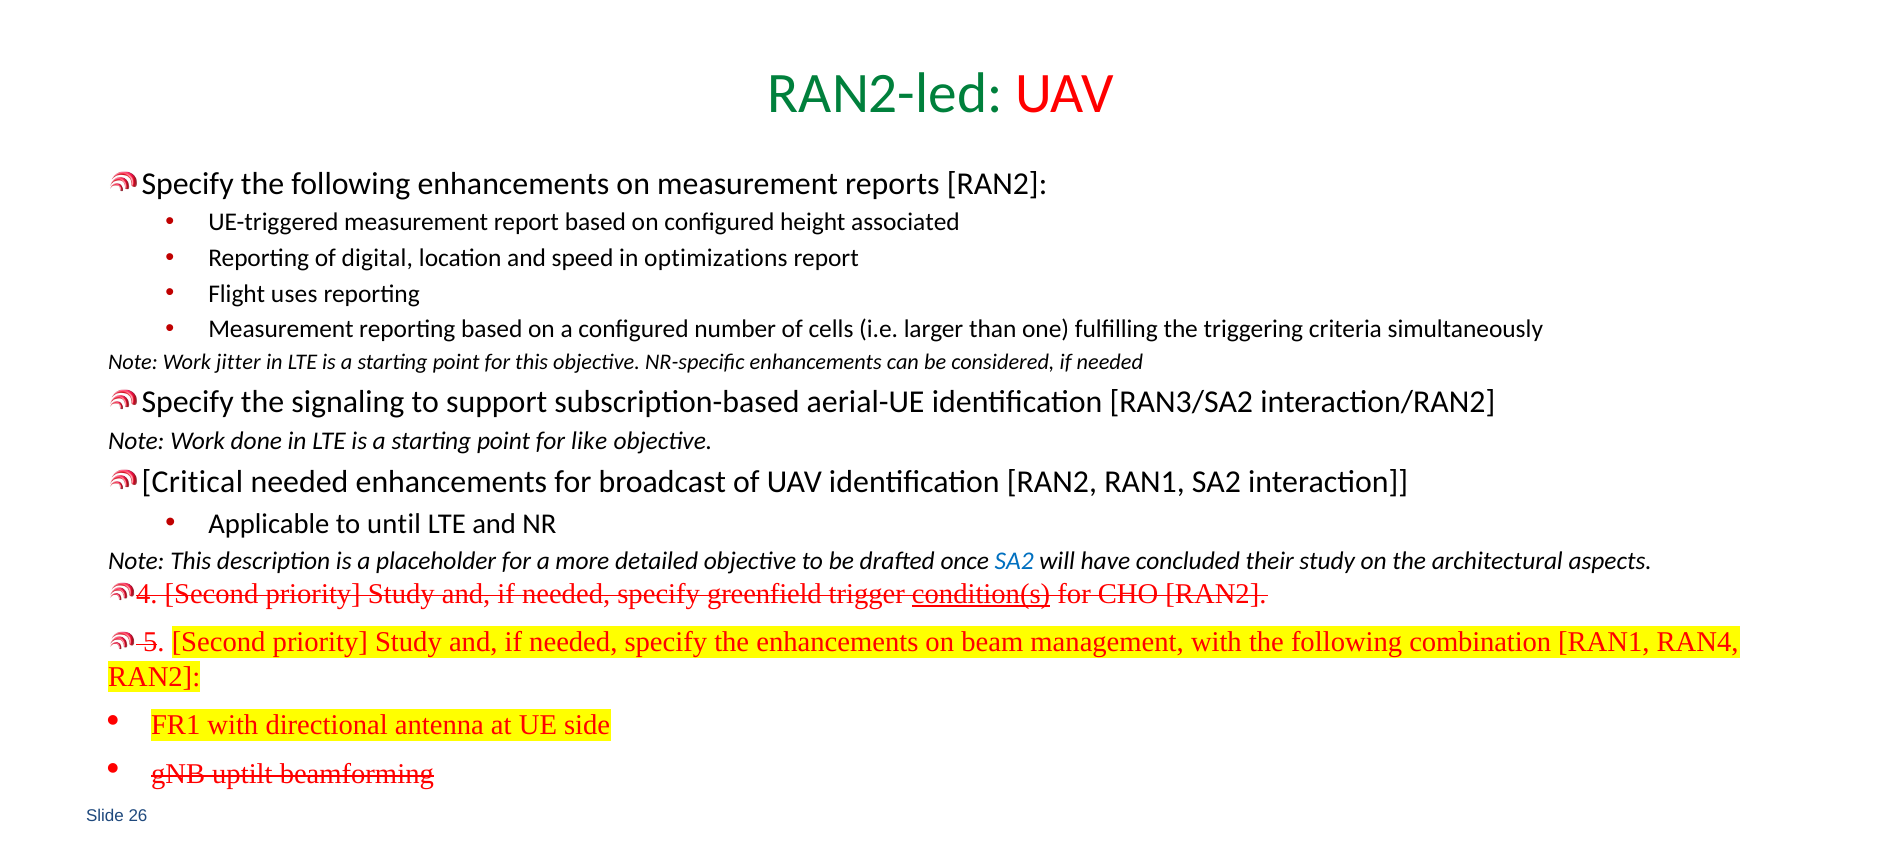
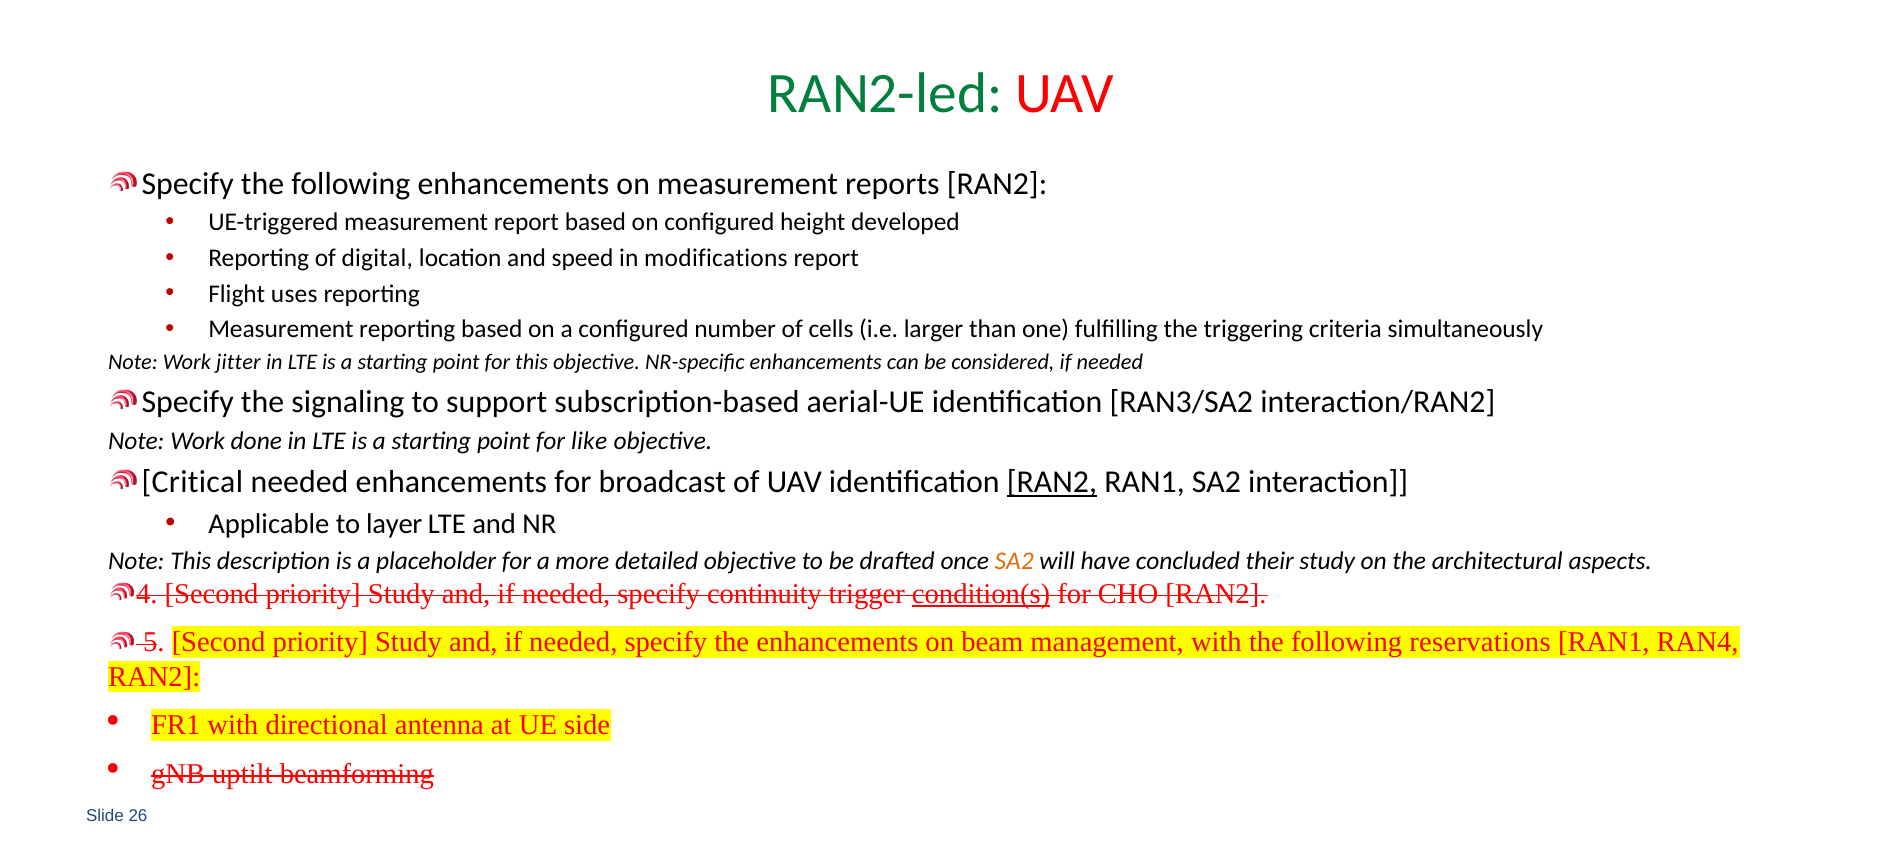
associated: associated -> developed
optimizations: optimizations -> modifications
RAN2 at (1052, 482) underline: none -> present
until: until -> layer
SA2 at (1014, 561) colour: blue -> orange
greenfield: greenfield -> continuity
combination: combination -> reservations
